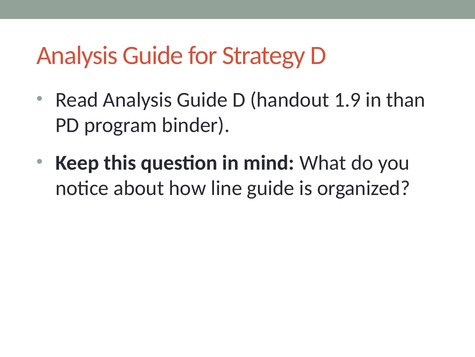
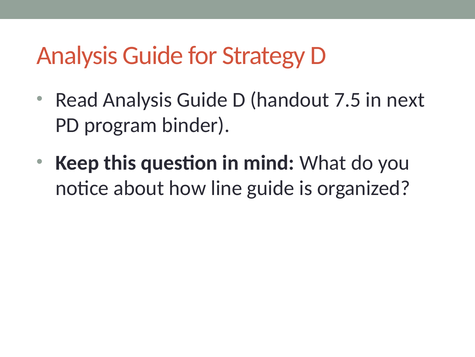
1.9: 1.9 -> 7.5
than: than -> next
